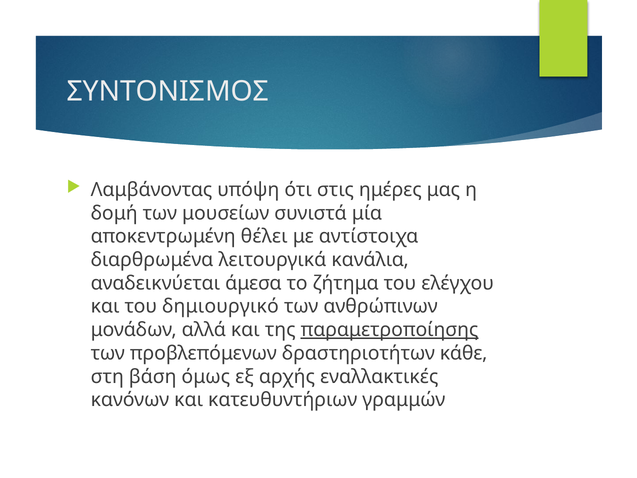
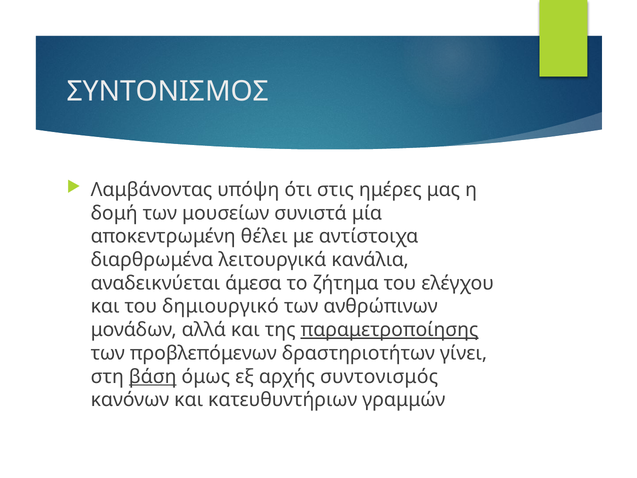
κάθε: κάθε -> γίνει
βάση underline: none -> present
εναλλακτικές: εναλλακτικές -> συντονισμός
